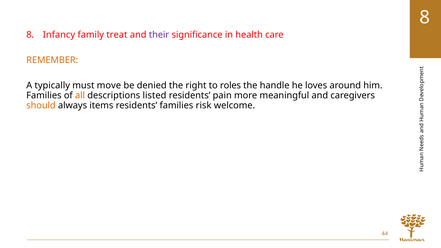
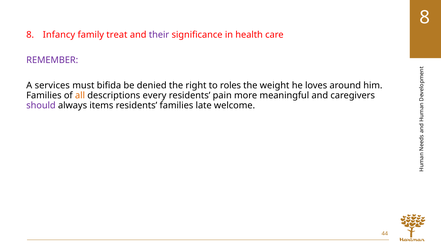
REMEMBER colour: orange -> purple
typically: typically -> services
move: move -> bifida
handle: handle -> weight
listed: listed -> every
should colour: orange -> purple
risk: risk -> late
